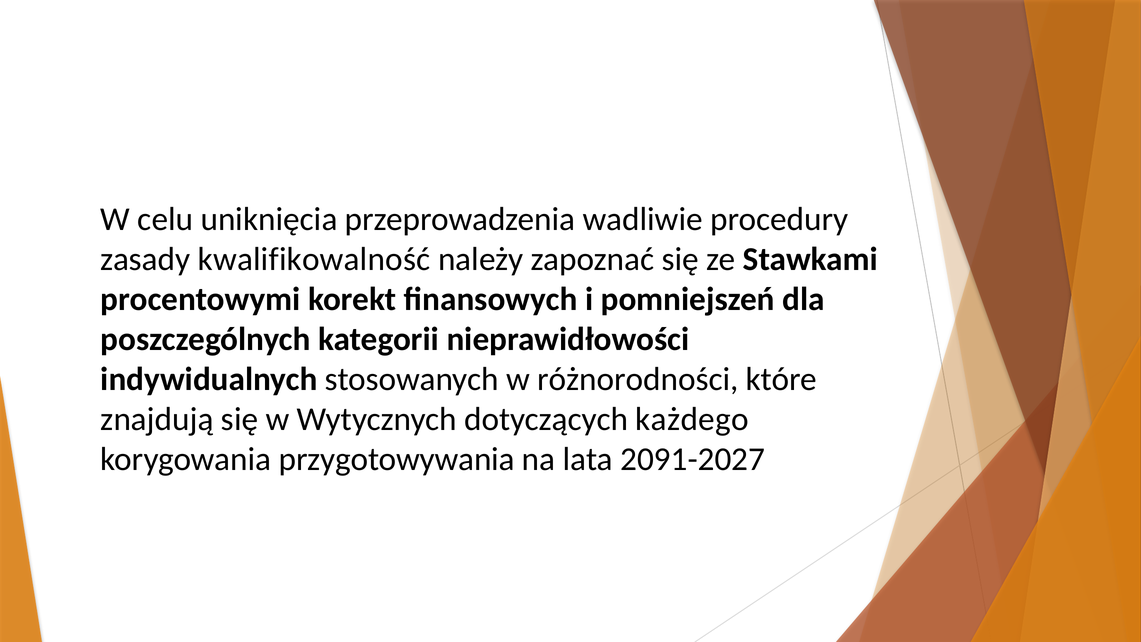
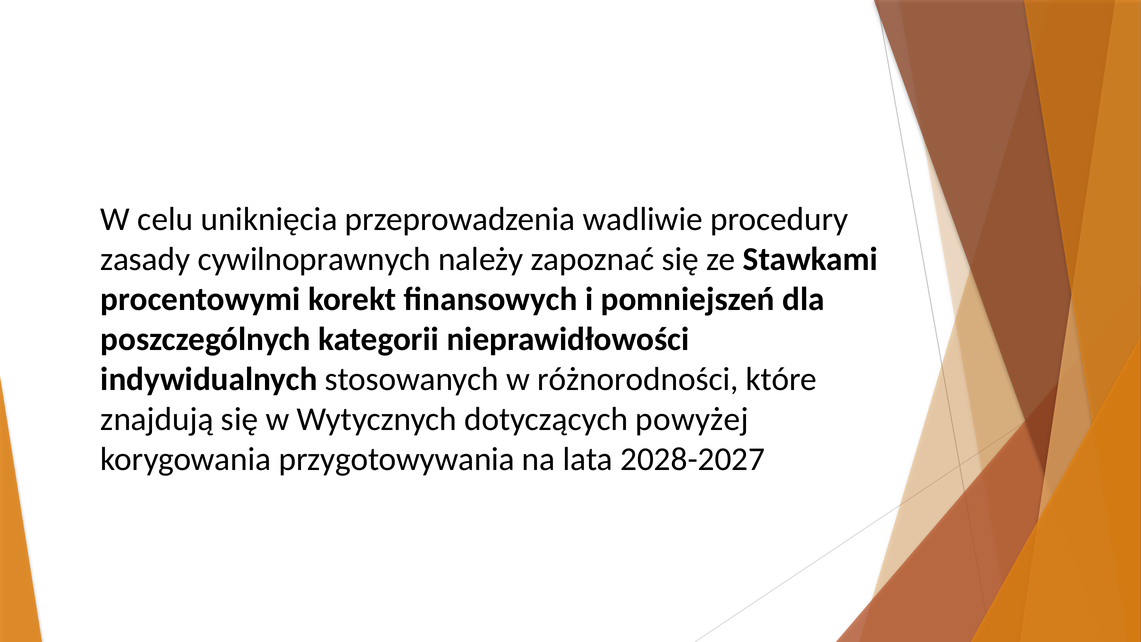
kwalifikowalność: kwalifikowalność -> cywilnoprawnych
każdego: każdego -> powyżej
2091-2027: 2091-2027 -> 2028-2027
